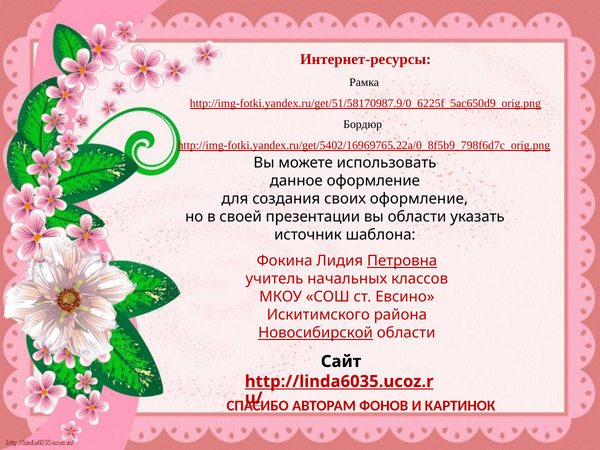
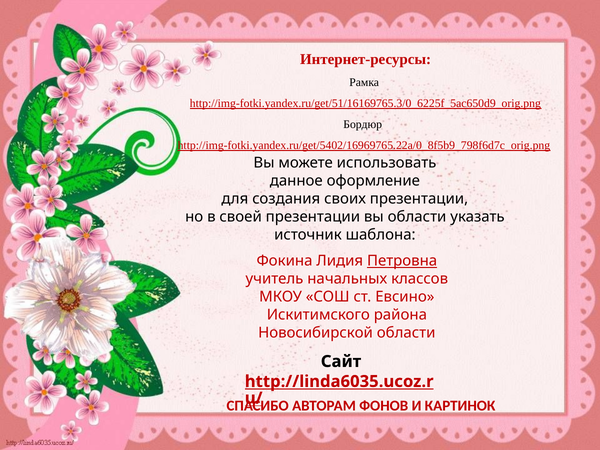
http://img-fotki.yandex.ru/get/51/58170987.9/0_6225f_5ac650d9_orig.png: http://img-fotki.yandex.ru/get/51/58170987.9/0_6225f_5ac650d9_orig.png -> http://img-fotki.yandex.ru/get/51/16169765.3/0_6225f_5ac650d9_orig.png
своих оформление: оформление -> презентации
Новосибирской underline: present -> none
